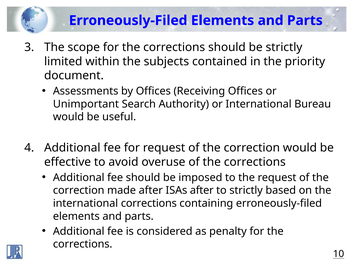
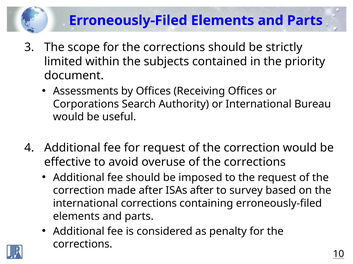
Unimportant: Unimportant -> Corporations
to strictly: strictly -> survey
